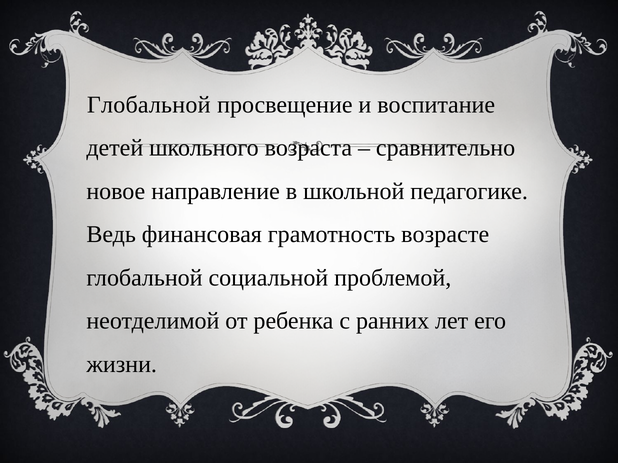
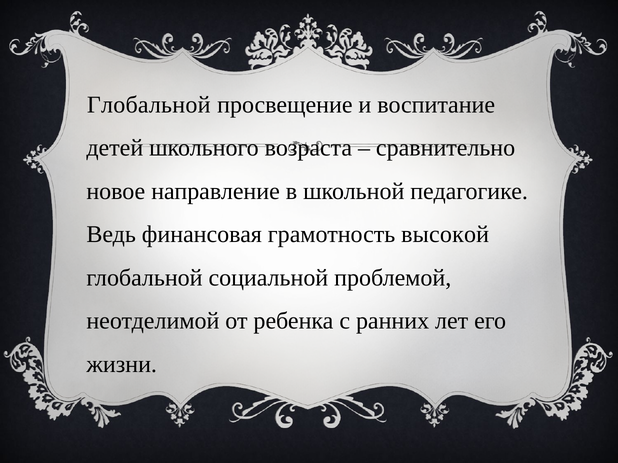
возрасте: возрасте -> высокой
